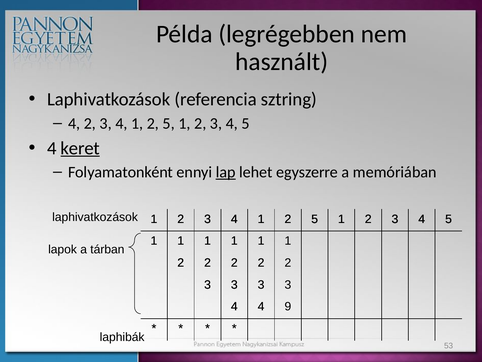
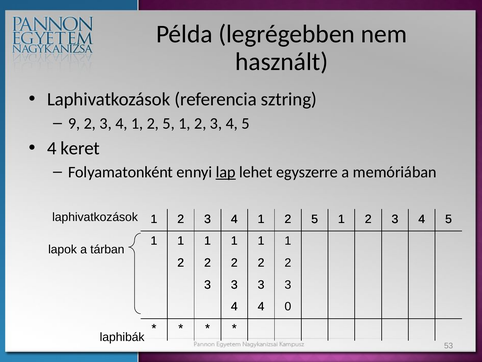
4 at (74, 123): 4 -> 9
keret underline: present -> none
9: 9 -> 0
